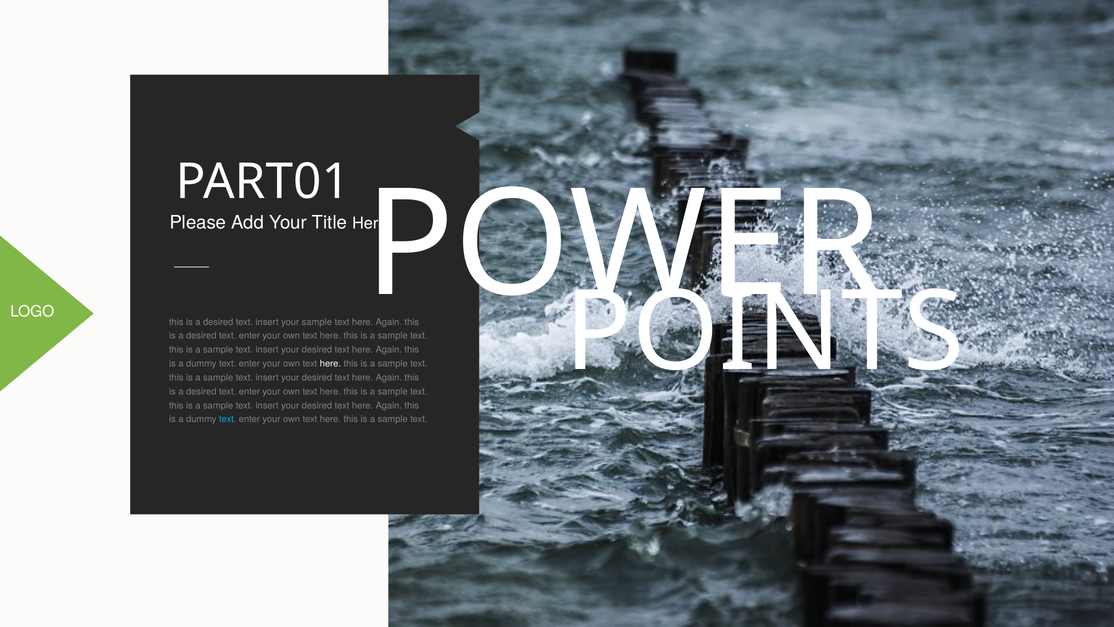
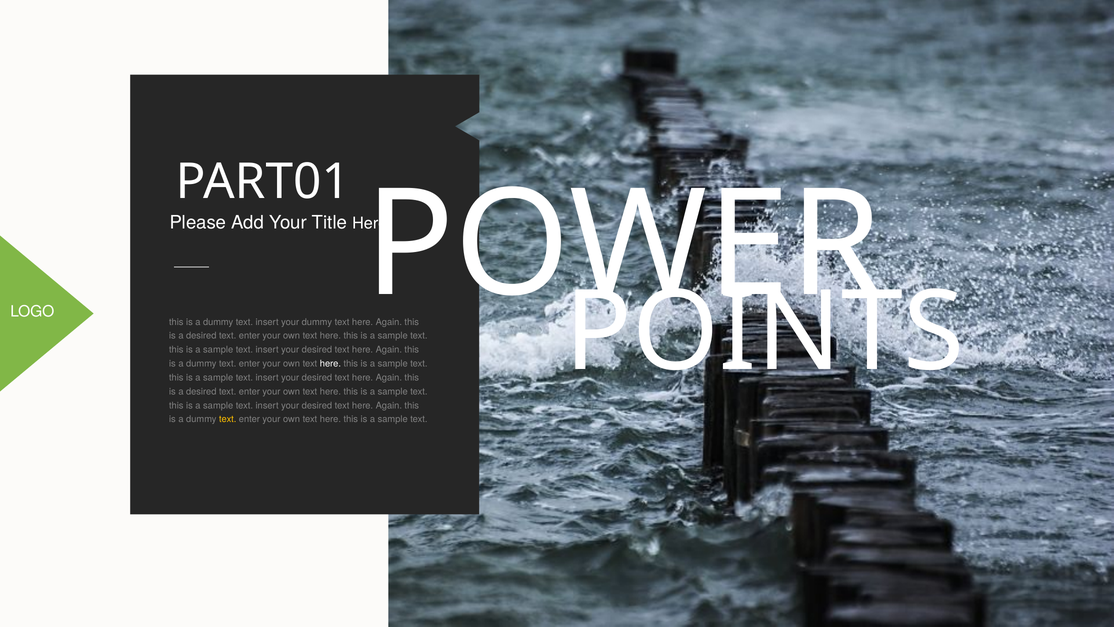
desired at (218, 322): desired -> dummy
your sample: sample -> dummy
text at (228, 419) colour: light blue -> yellow
